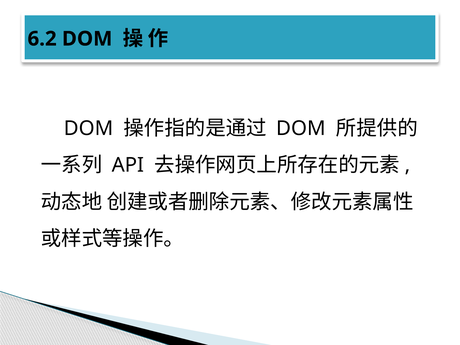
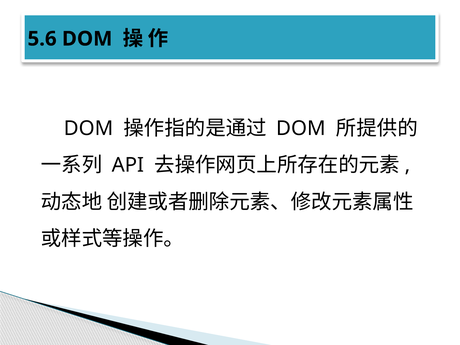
6.2: 6.2 -> 5.6
